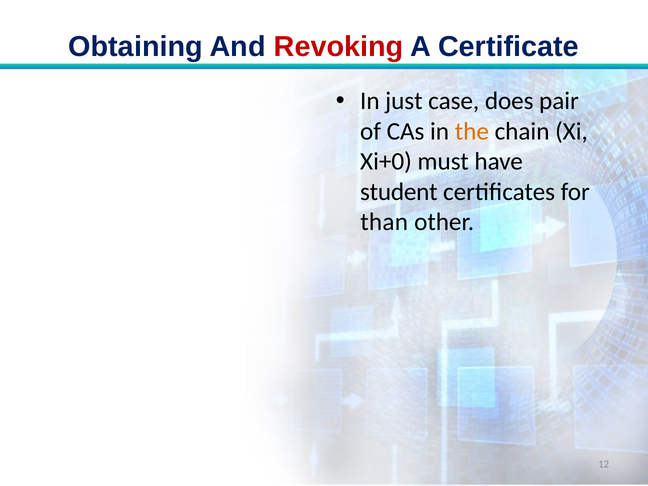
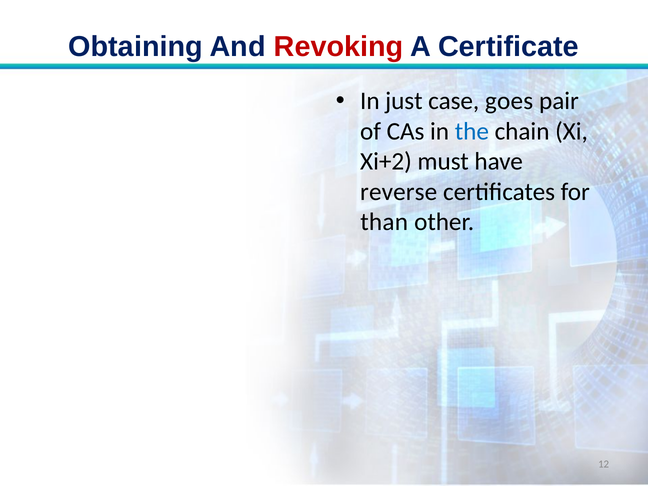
does: does -> goes
the colour: orange -> blue
Xi+0: Xi+0 -> Xi+2
student: student -> reverse
